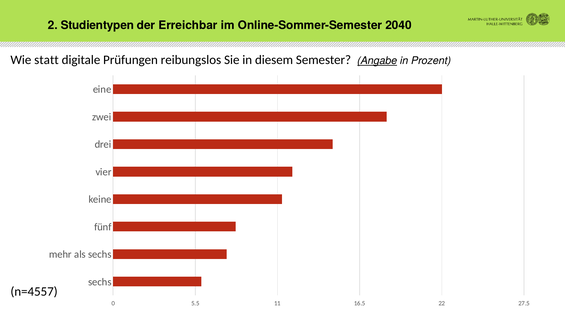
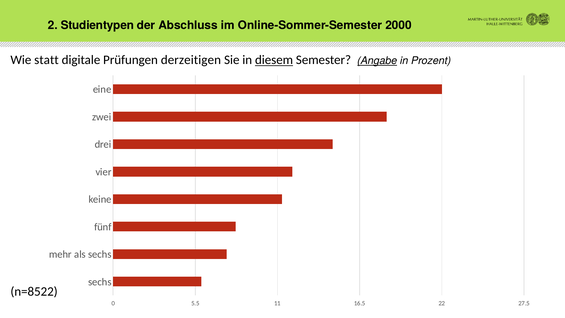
Erreichbar: Erreichbar -> Abschluss
2040: 2040 -> 2000
reibungslos: reibungslos -> derzeitigen
diesem underline: none -> present
n=4557: n=4557 -> n=8522
